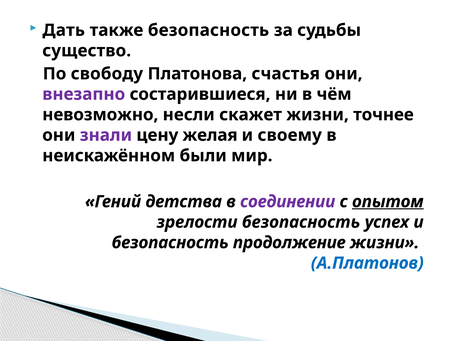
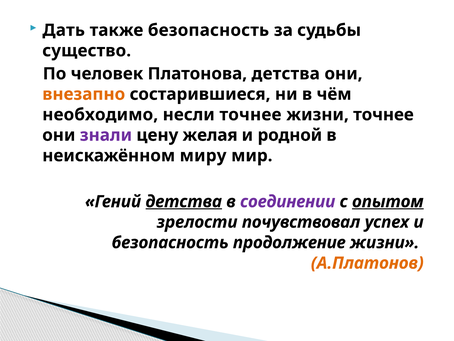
свободу: свободу -> человек
Платонова счастья: счастья -> детства
внезапно colour: purple -> orange
невозможно: невозможно -> необходимо
несли скажет: скажет -> точнее
своему: своему -> родной
были: были -> миру
детства at (184, 201) underline: none -> present
зрелости безопасность: безопасность -> почувствовал
А.Платонов colour: blue -> orange
